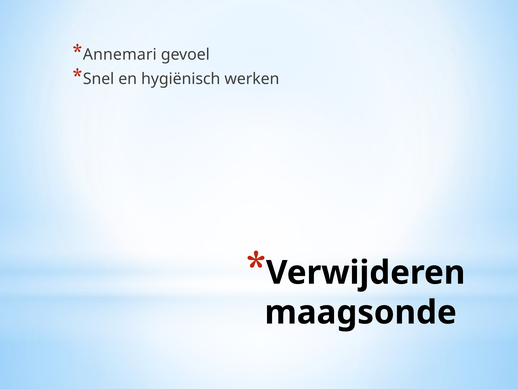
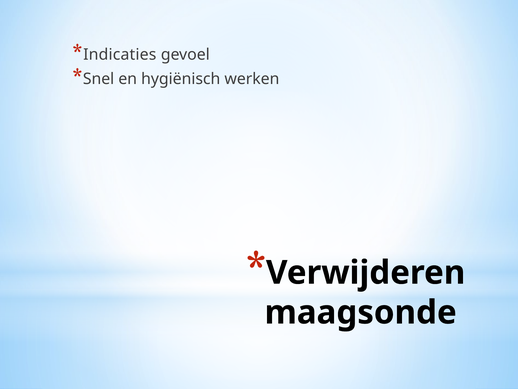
Annemari: Annemari -> Indicaties
